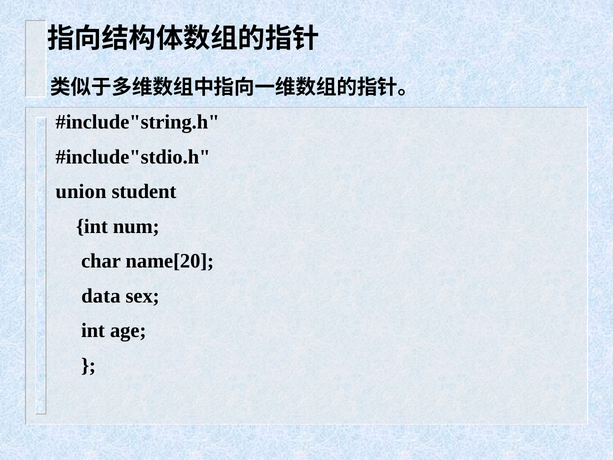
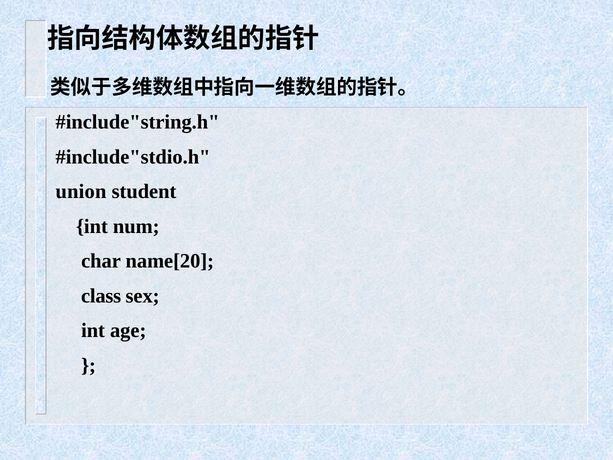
data: data -> class
